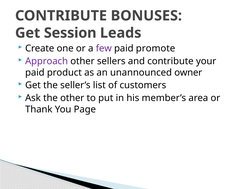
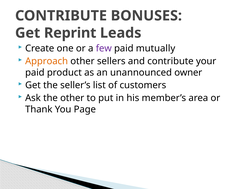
Session: Session -> Reprint
promote: promote -> mutually
Approach colour: purple -> orange
